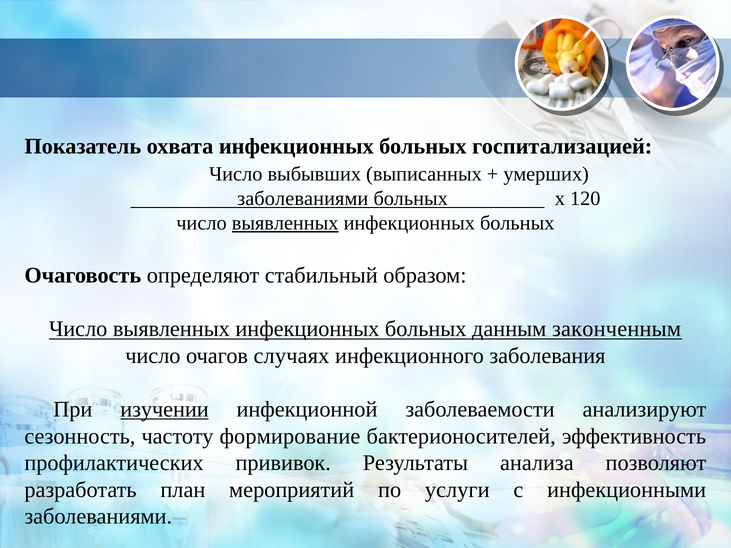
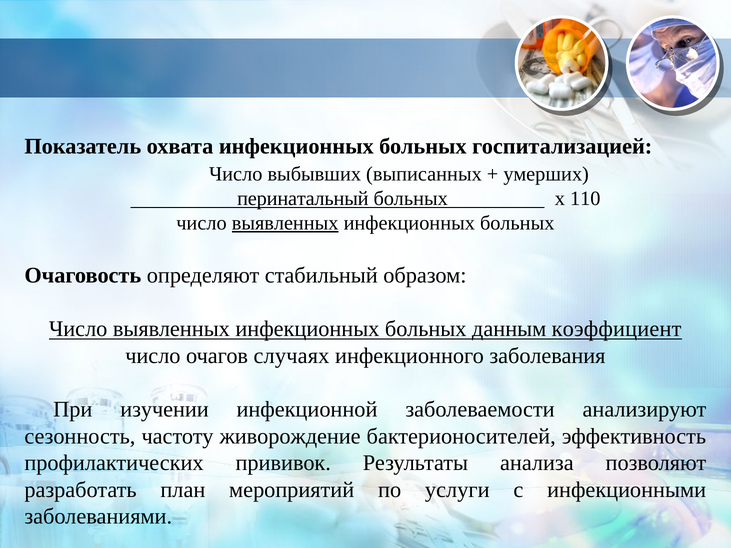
заболеваниями at (303, 199): заболеваниями -> перинатальный
120: 120 -> 110
законченным: законченным -> коэффициент
изучении underline: present -> none
формирование: формирование -> живорождение
